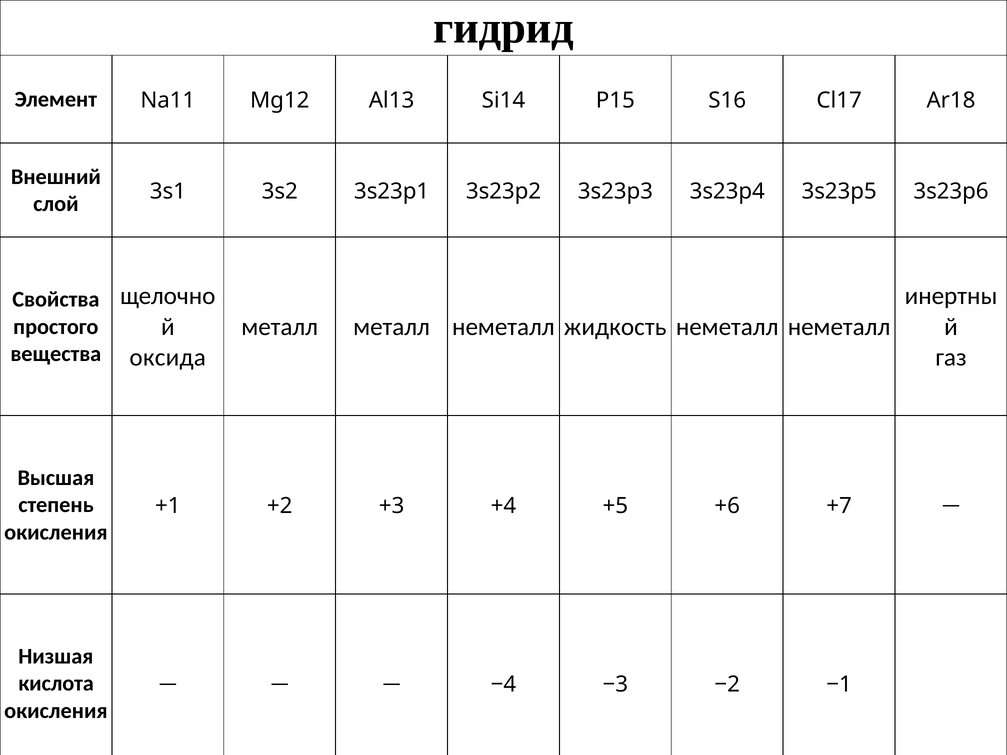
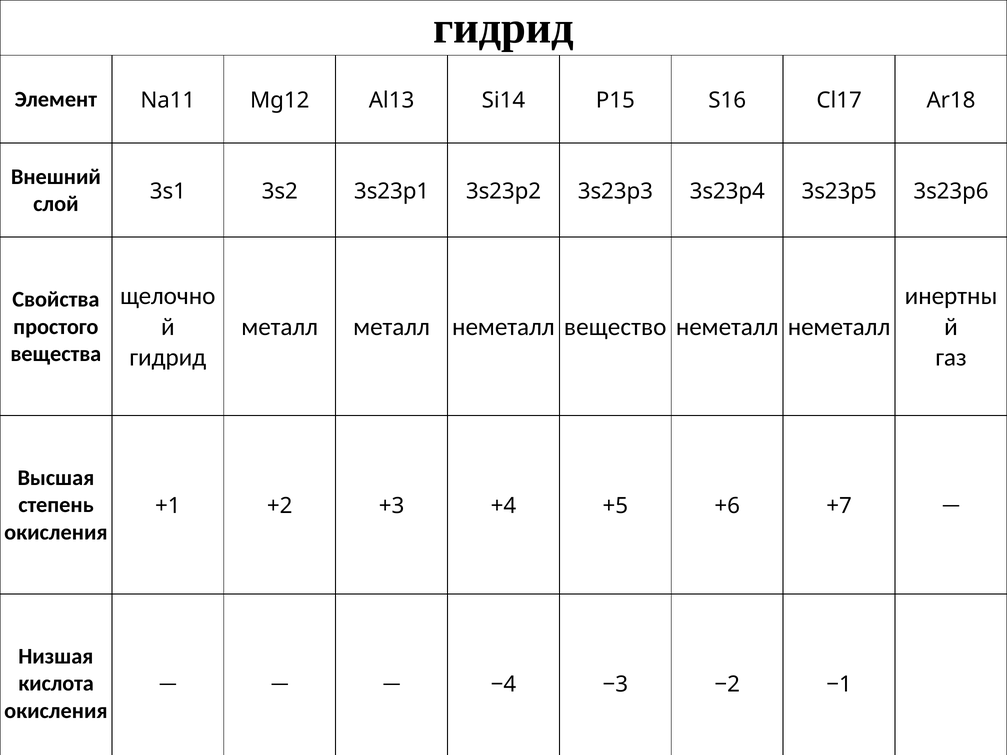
жидкость: жидкость -> вещество
оксида at (168, 358): оксида -> гидрид
